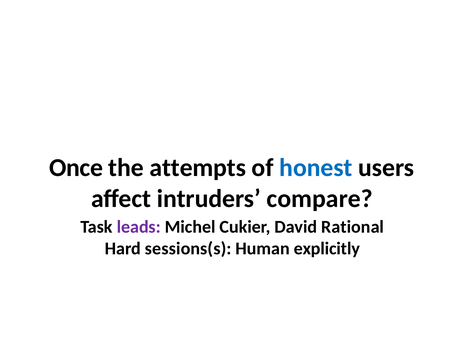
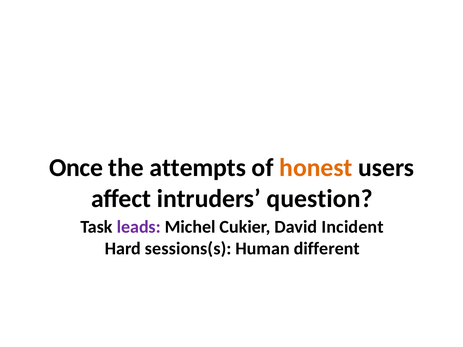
honest colour: blue -> orange
compare: compare -> question
Rational: Rational -> Incident
explicitly: explicitly -> different
